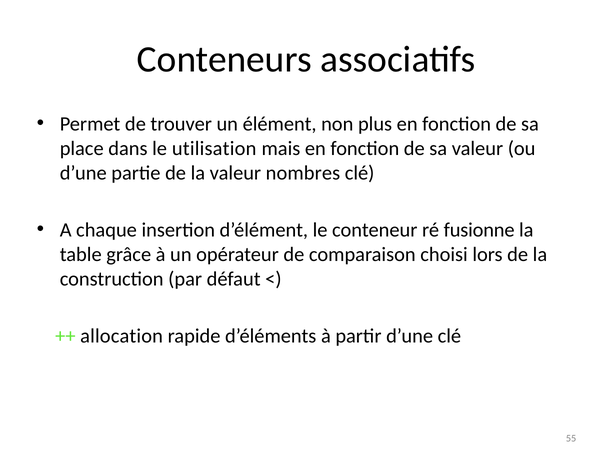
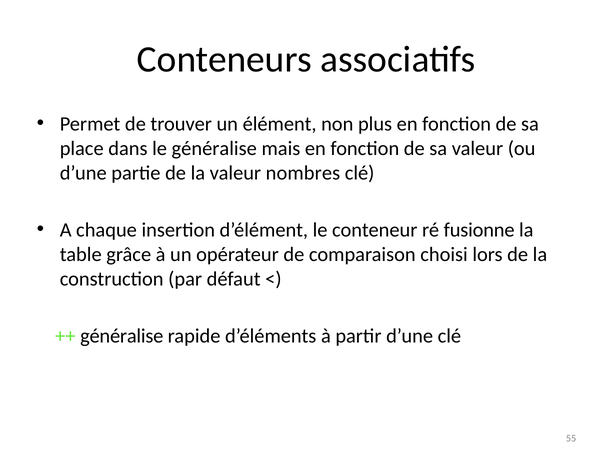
le utilisation: utilisation -> généralise
allocation at (122, 337): allocation -> généralise
